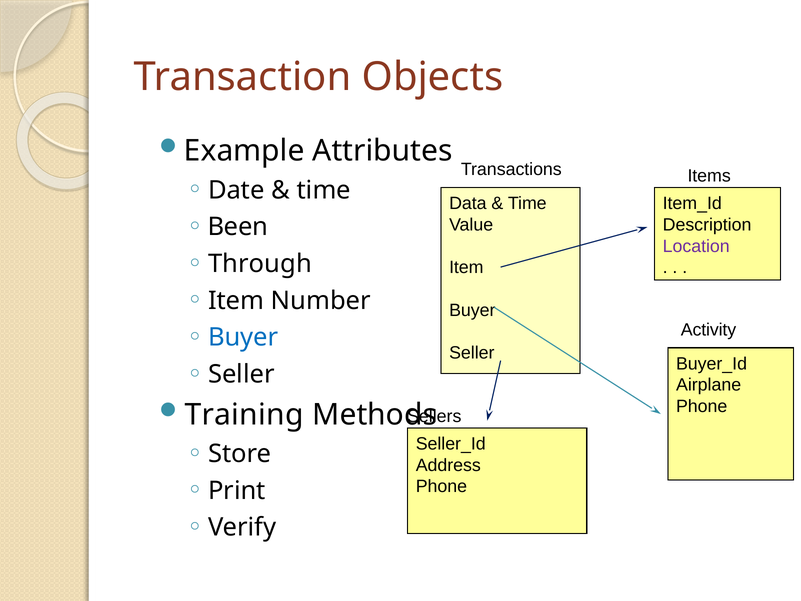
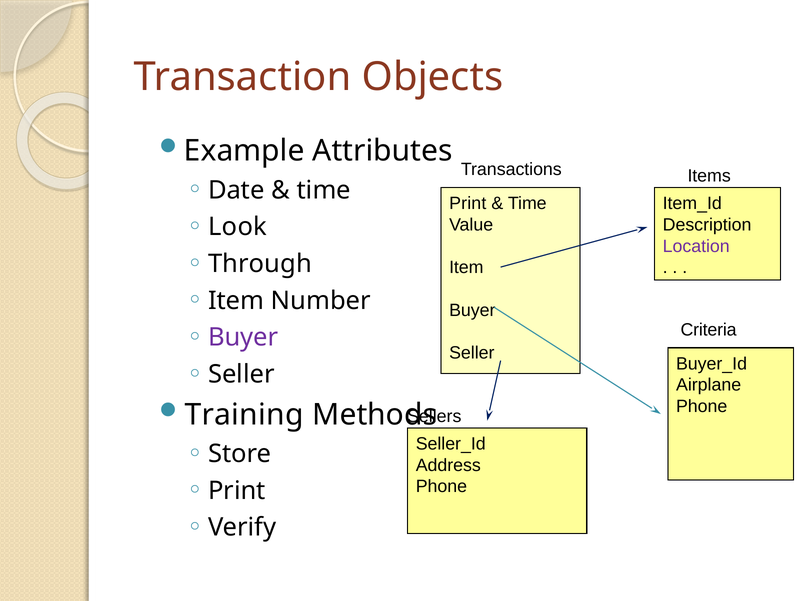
Data at (468, 203): Data -> Print
Been: Been -> Look
Activity: Activity -> Criteria
Buyer at (243, 337) colour: blue -> purple
